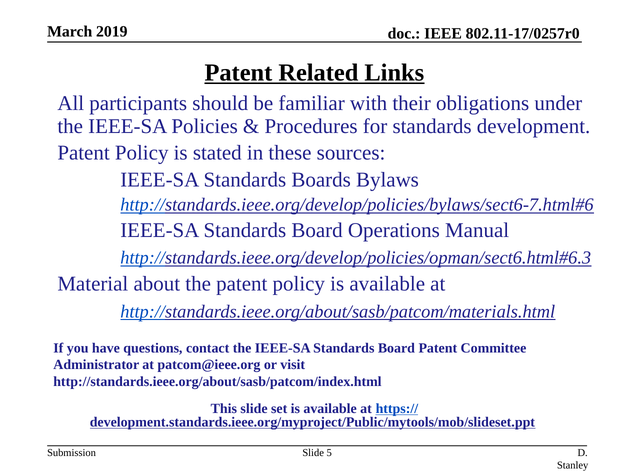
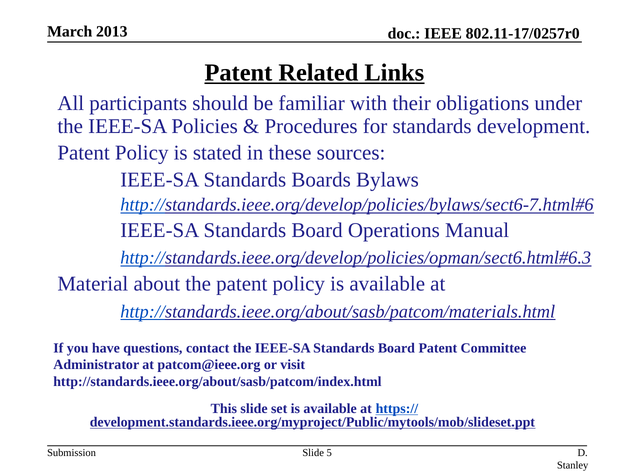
2019: 2019 -> 2013
